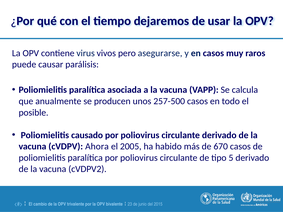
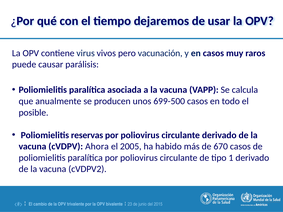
asegurarse: asegurarse -> vacunación
257-500: 257-500 -> 699-500
causado: causado -> reservas
5: 5 -> 1
